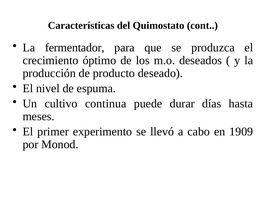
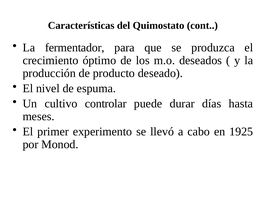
continua: continua -> controlar
1909: 1909 -> 1925
